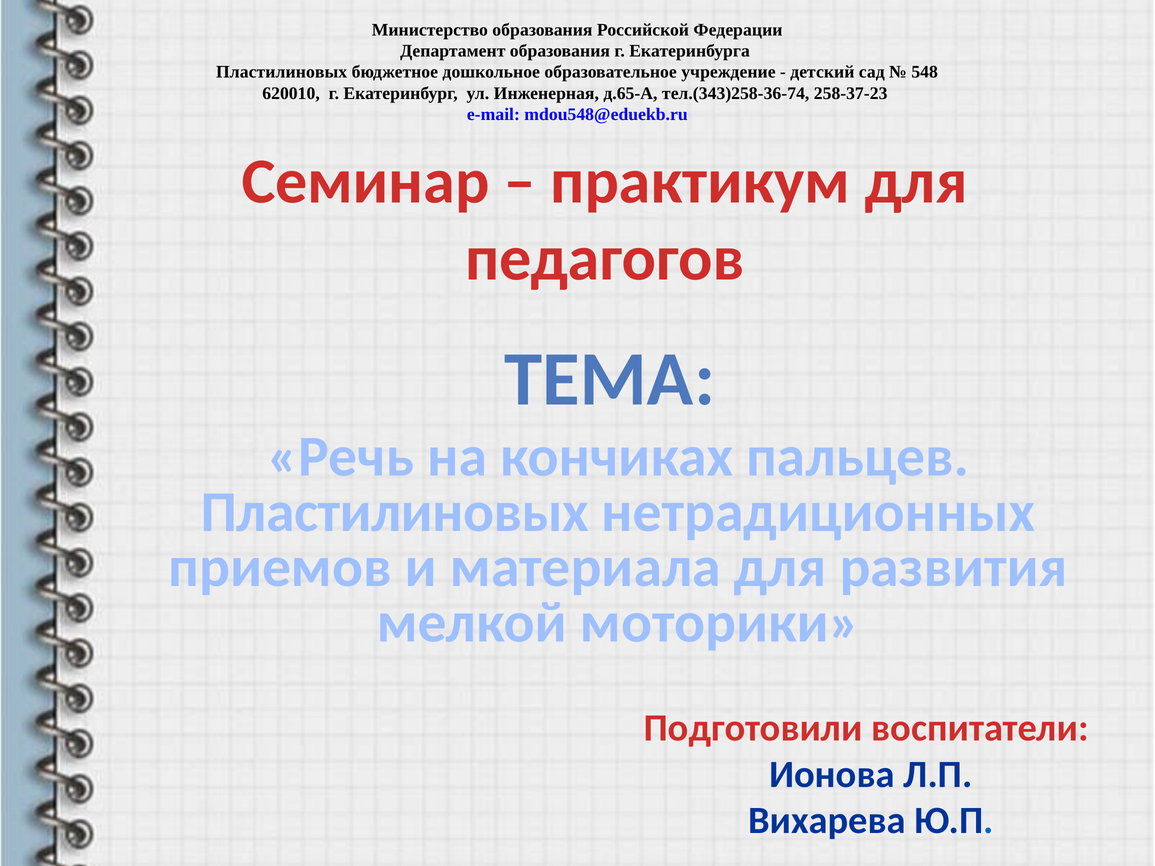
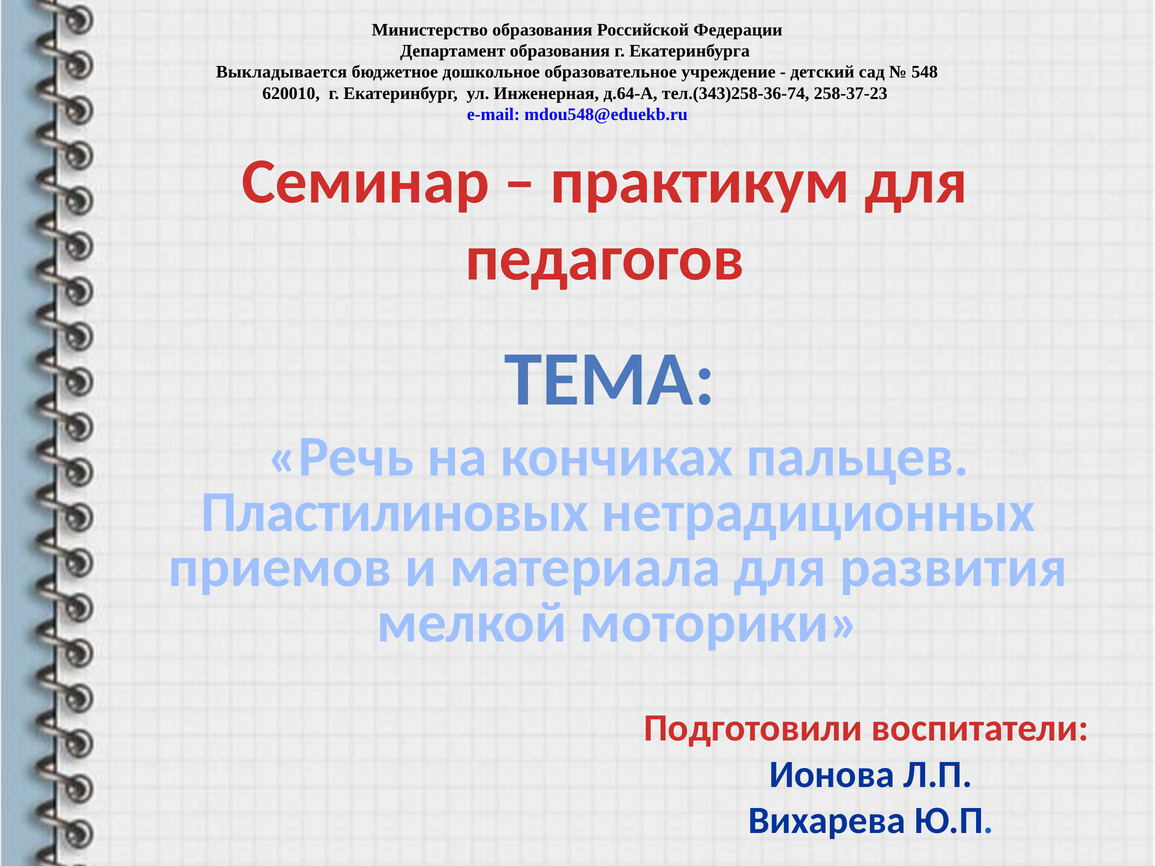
Пластилиновых at (282, 72): Пластилиновых -> Выкладывается
д.65-А: д.65-А -> д.64-А
